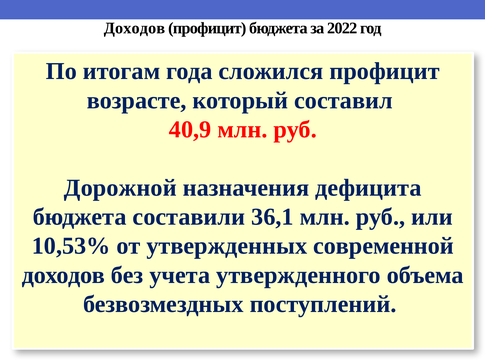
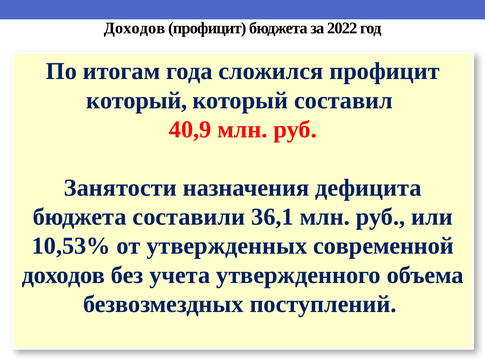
возрасте at (137, 100): возрасте -> который
Дорожной: Дорожной -> Занятости
